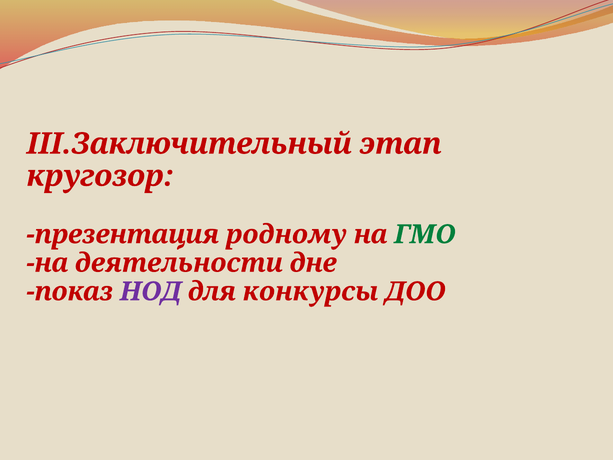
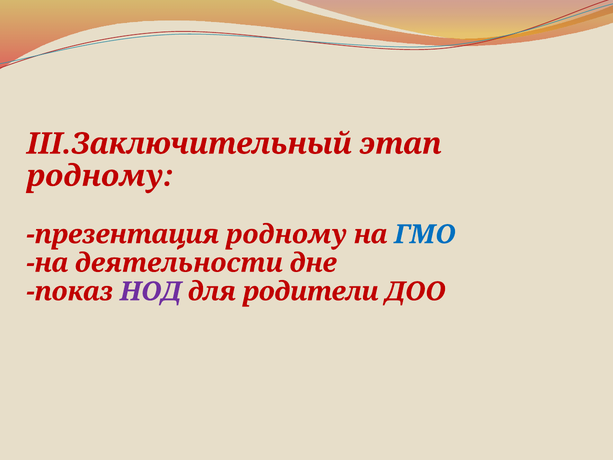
кругозор at (100, 176): кругозор -> родному
ГМО colour: green -> blue
конкурсы: конкурсы -> родители
